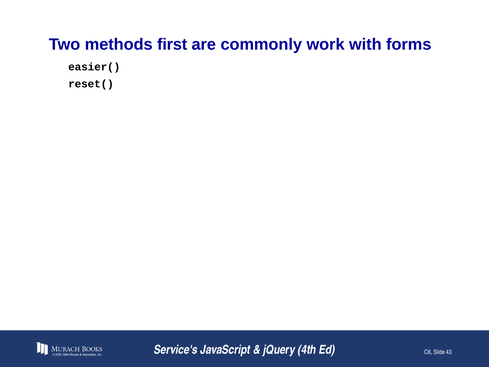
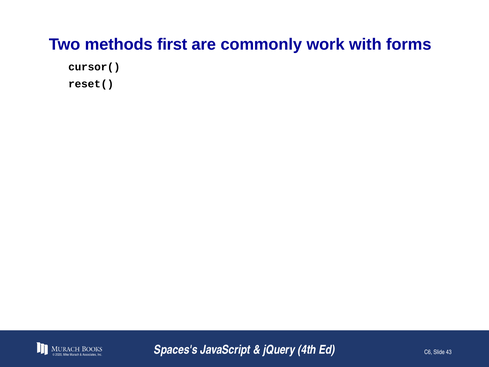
easier(: easier( -> cursor(
Service's: Service's -> Spaces's
